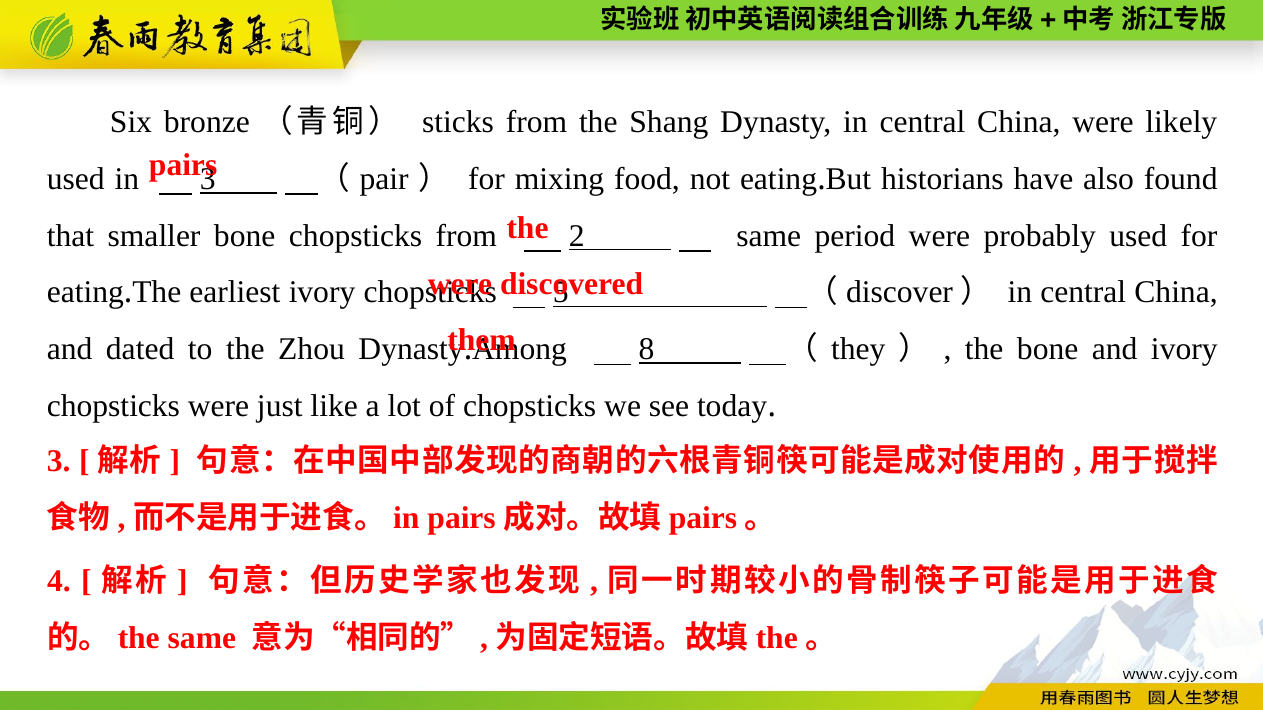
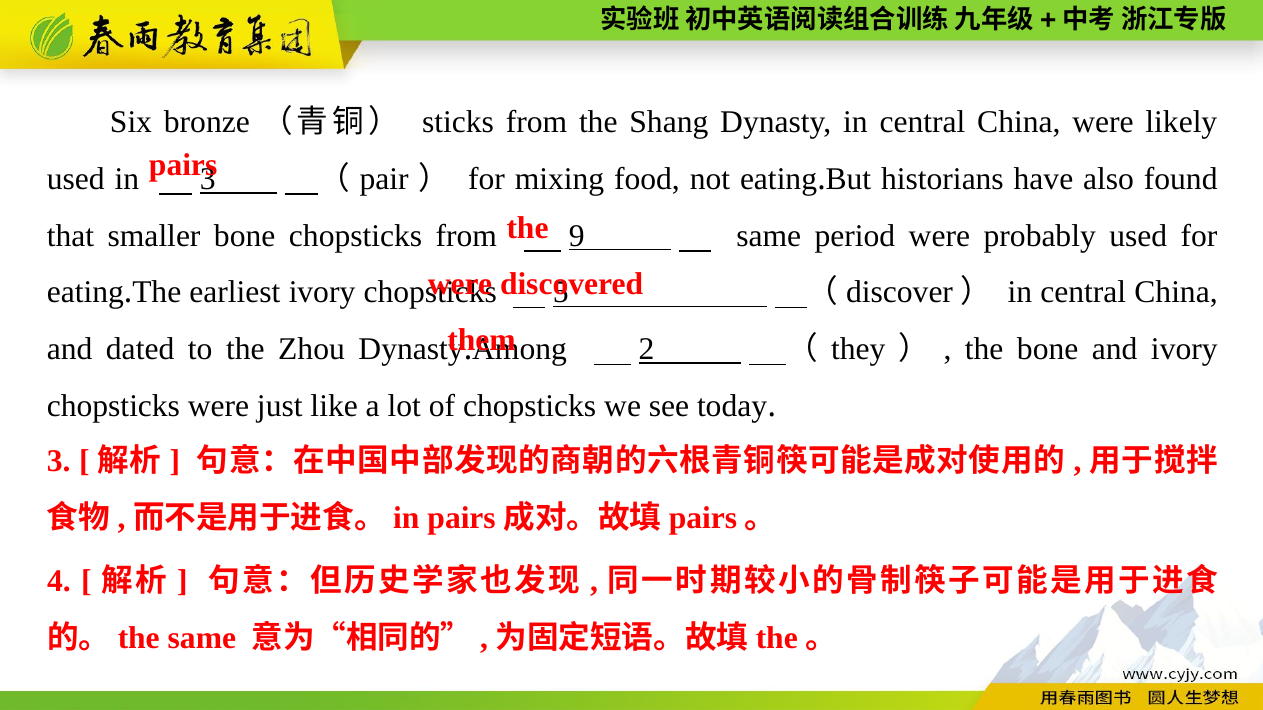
2: 2 -> 9
8: 8 -> 2
